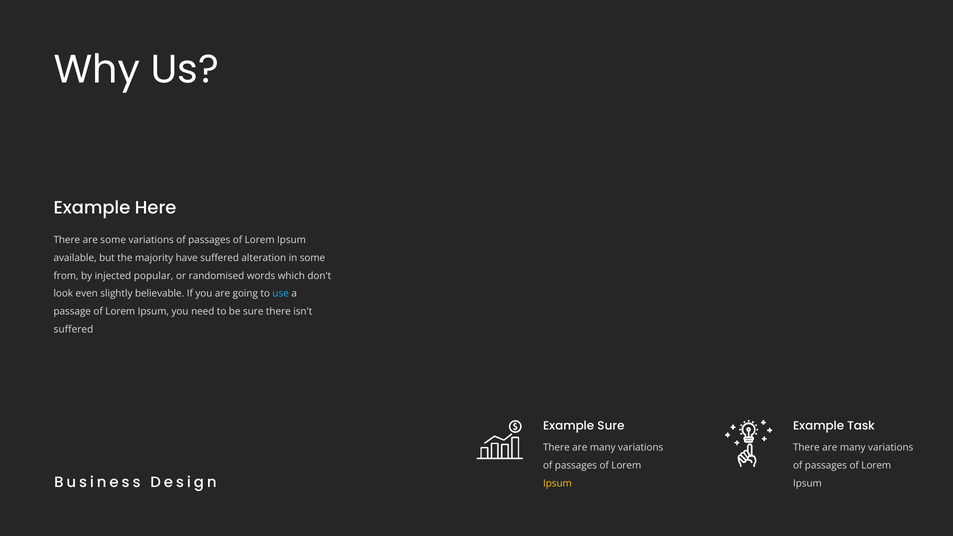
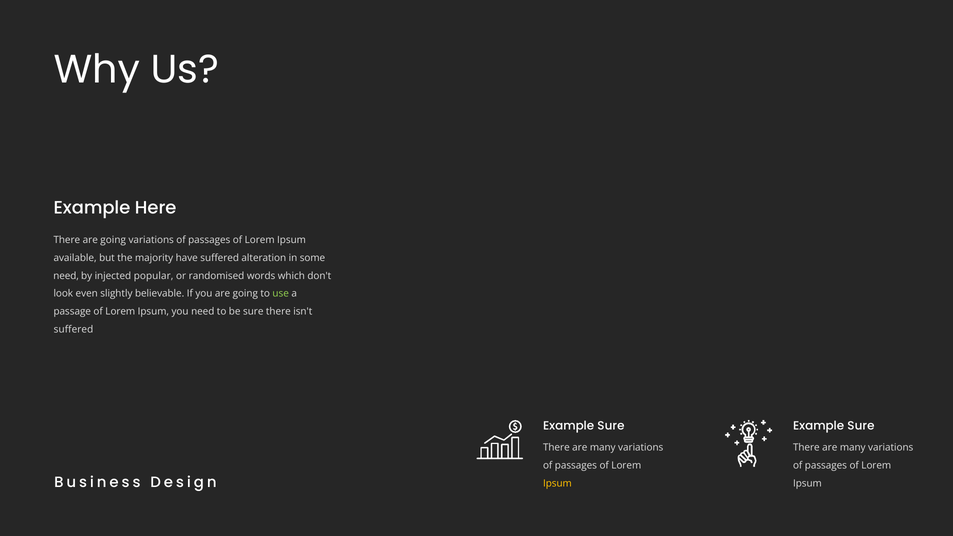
There are some: some -> going
from at (66, 276): from -> need
use colour: light blue -> light green
Task at (861, 426): Task -> Sure
